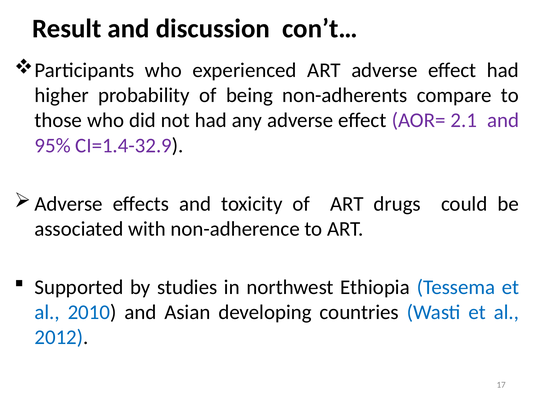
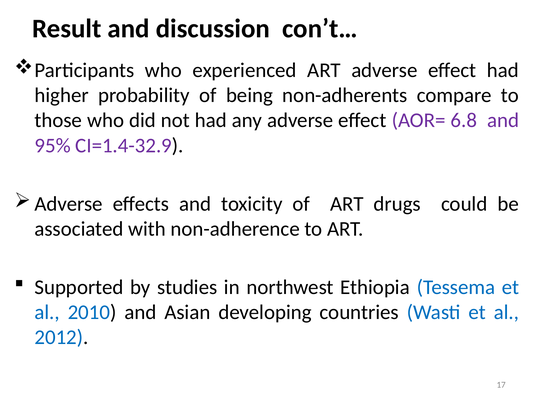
2.1: 2.1 -> 6.8
